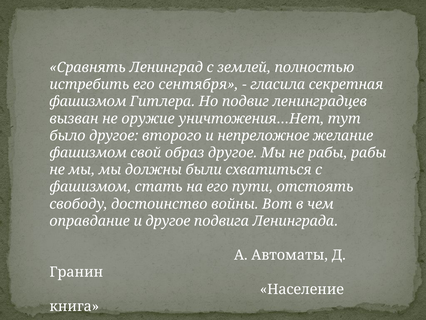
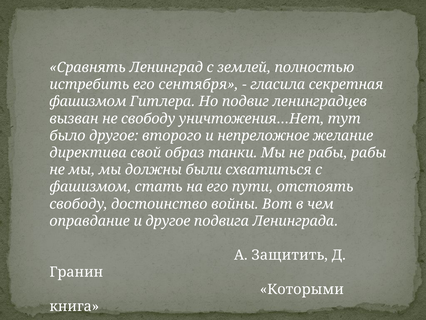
не оружие: оружие -> свободу
фашизмом at (88, 153): фашизмом -> директива
образ другое: другое -> танки
Автоматы: Автоматы -> Защитить
Население: Население -> Которыми
